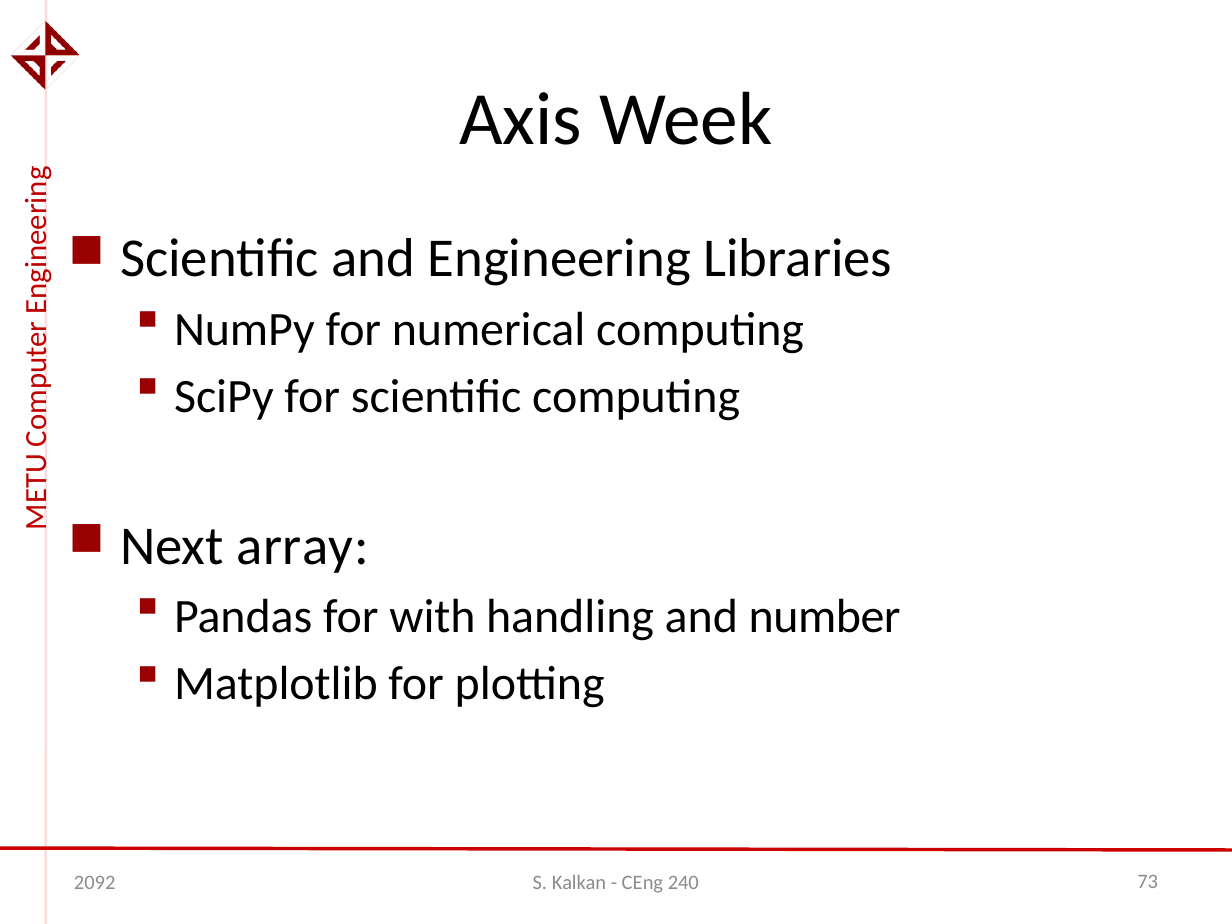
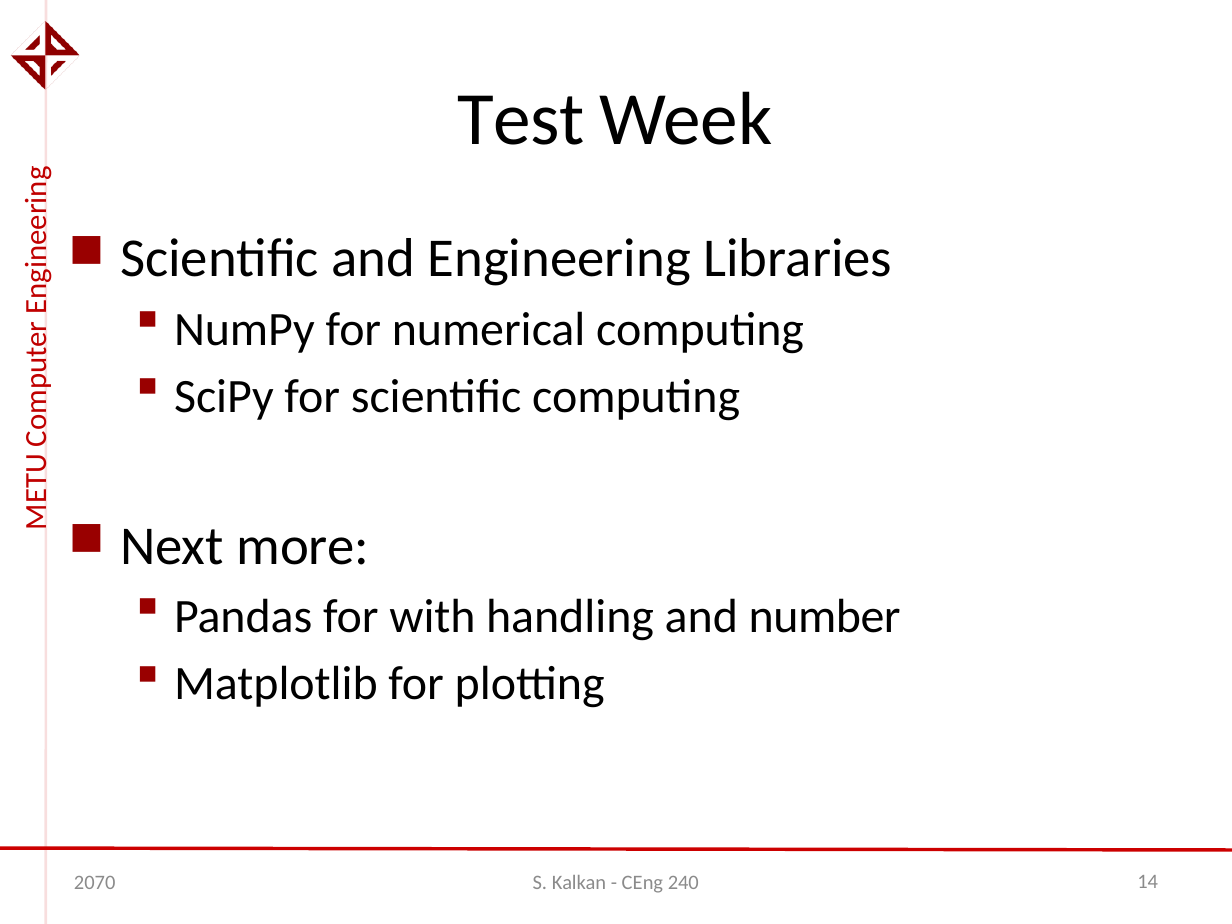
Axis: Axis -> Test
array: array -> more
2092: 2092 -> 2070
73: 73 -> 14
